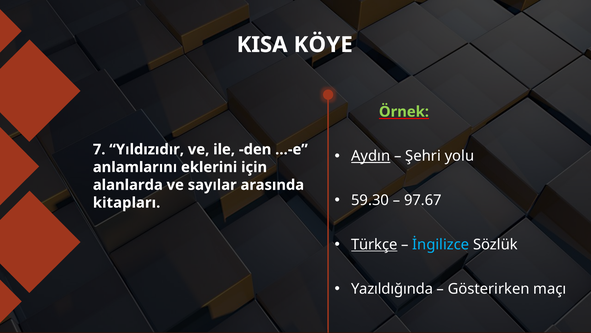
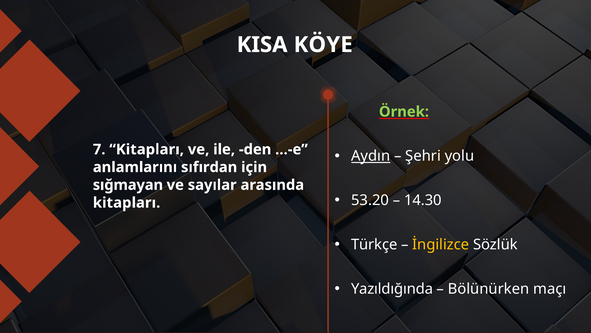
7 Yıldızıdır: Yıldızıdır -> Kitapları
eklerini: eklerini -> sıfırdan
alanlarda: alanlarda -> sığmayan
59.30: 59.30 -> 53.20
97.67: 97.67 -> 14.30
Türkçe underline: present -> none
İngilizce colour: light blue -> yellow
Gösterirken: Gösterirken -> Bölünürken
